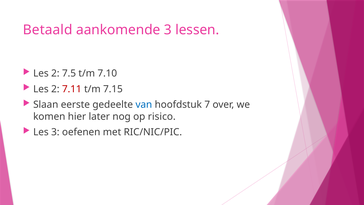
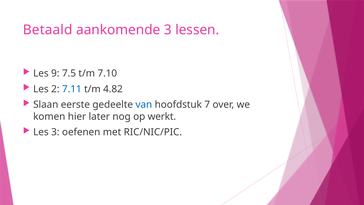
2 at (55, 73): 2 -> 9
7.11 colour: red -> blue
7.15: 7.15 -> 4.82
risico: risico -> werkt
